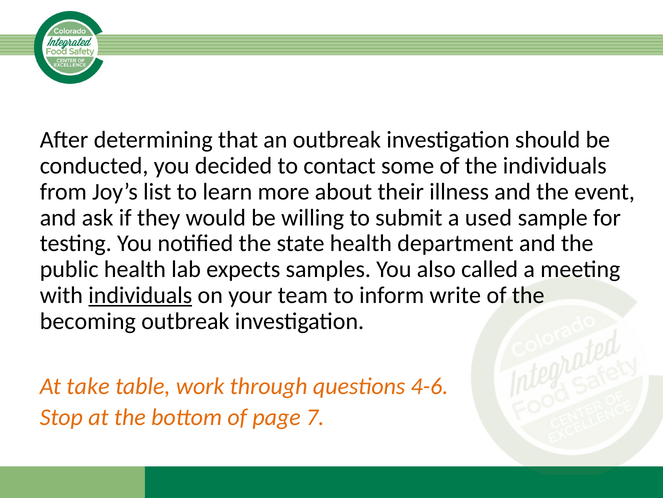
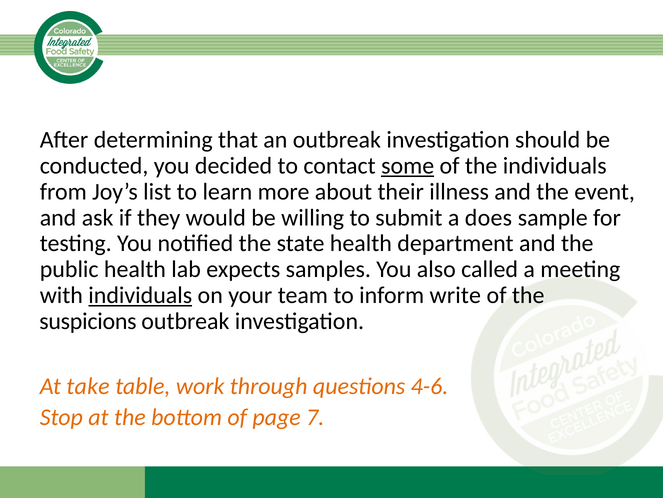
some underline: none -> present
used: used -> does
becoming: becoming -> suspicions
